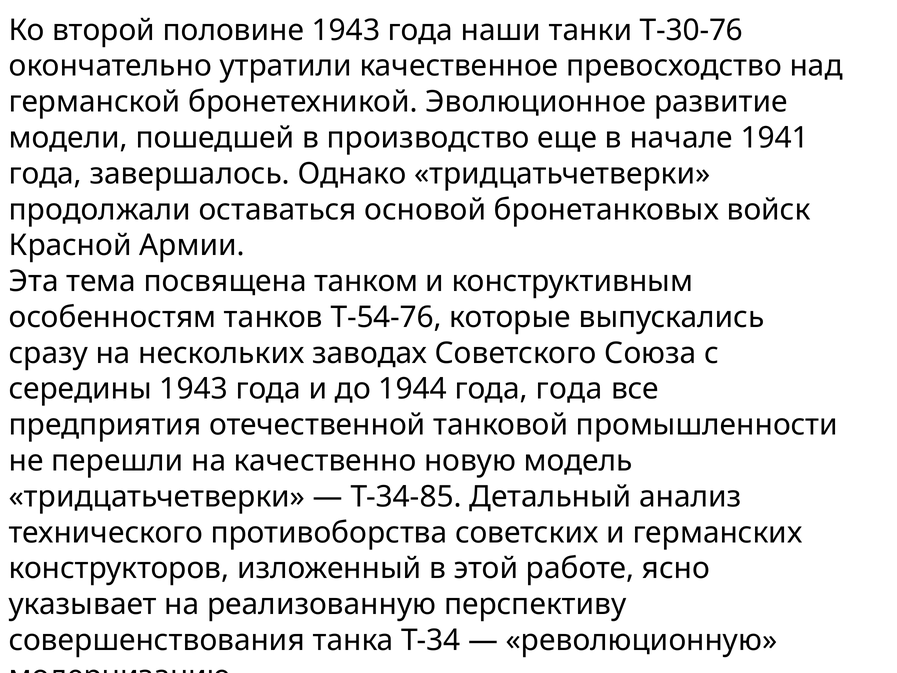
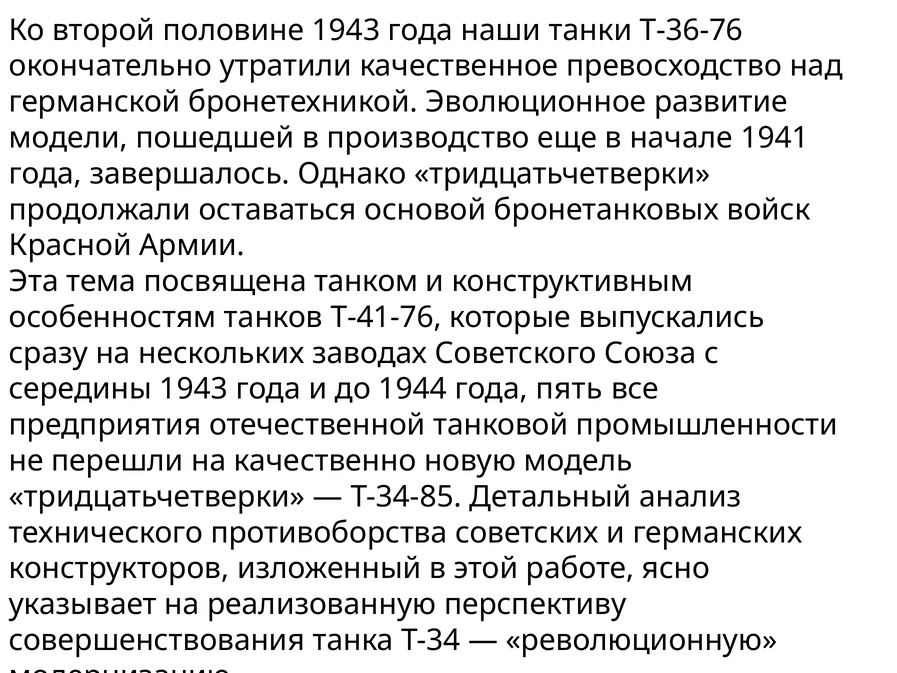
Т-30-76: Т-30-76 -> Т-36-76
Т-54-76: Т-54-76 -> Т-41-76
годa: годa -> пять
